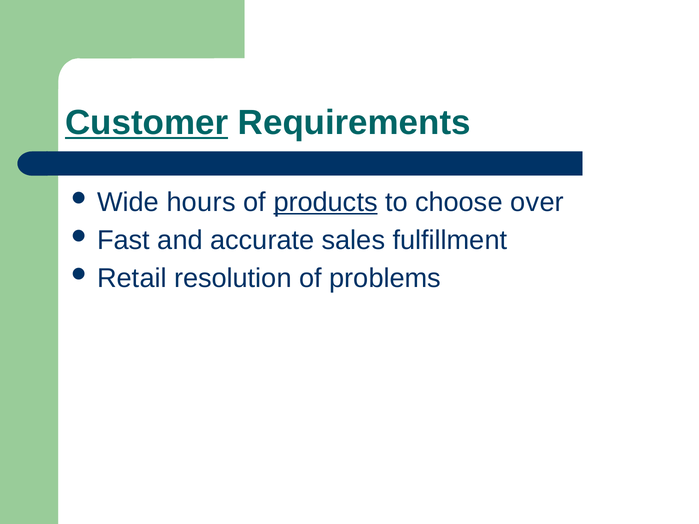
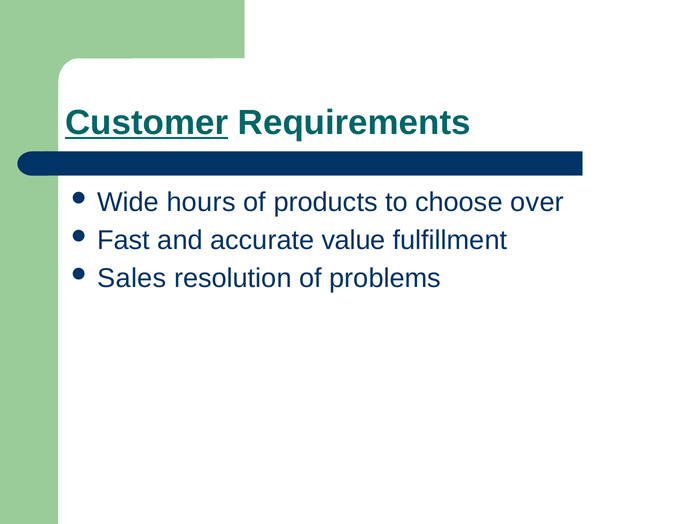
products underline: present -> none
sales: sales -> value
Retail: Retail -> Sales
